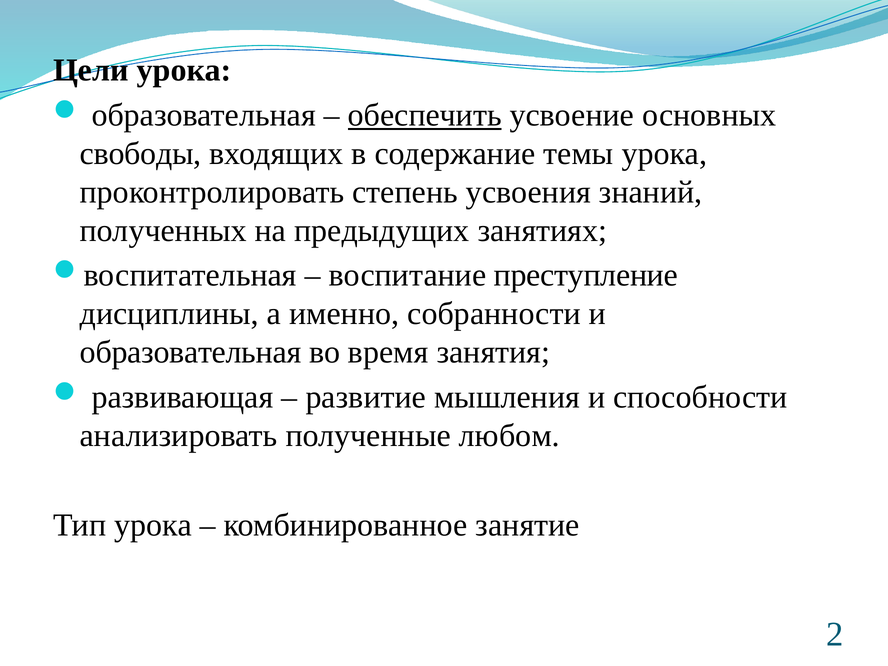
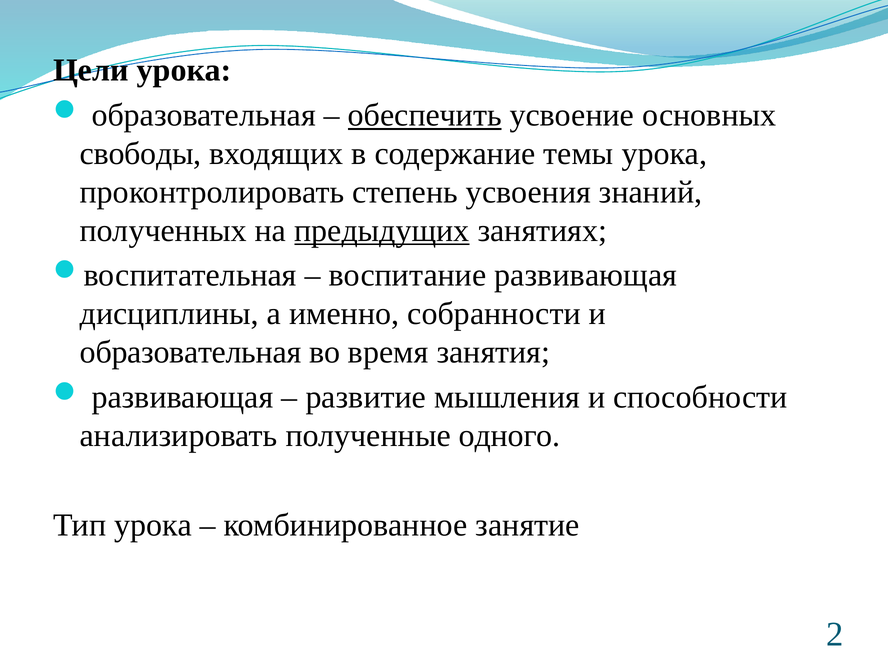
предыдущих underline: none -> present
воспитание преступление: преступление -> развивающая
любом: любом -> одного
